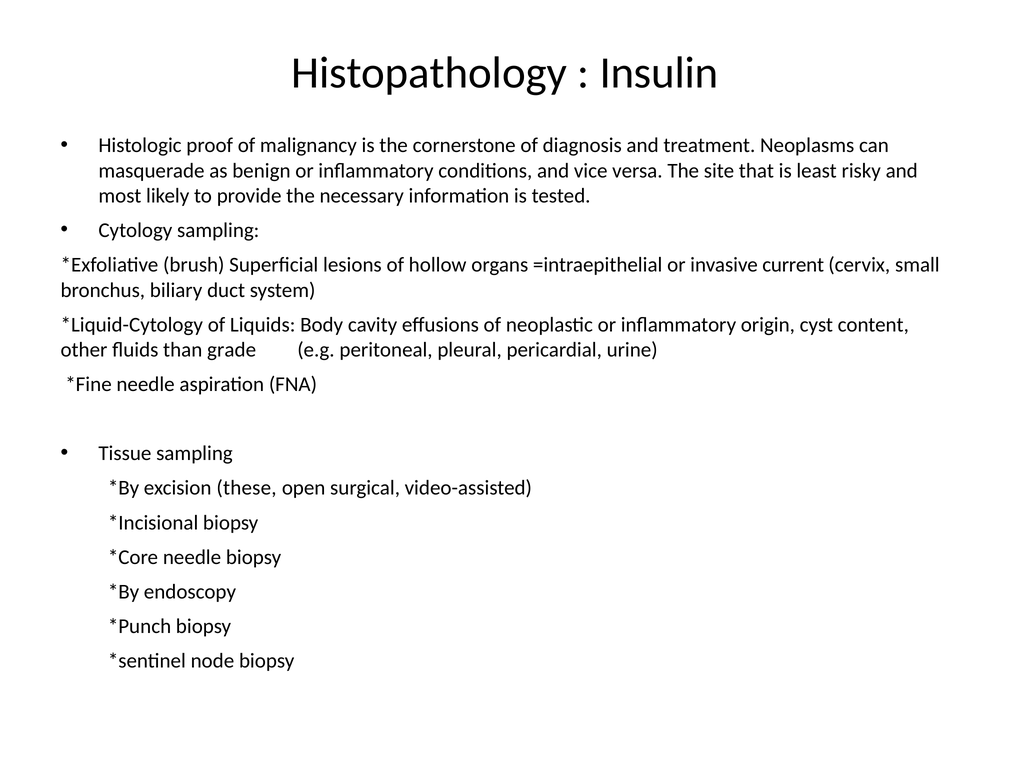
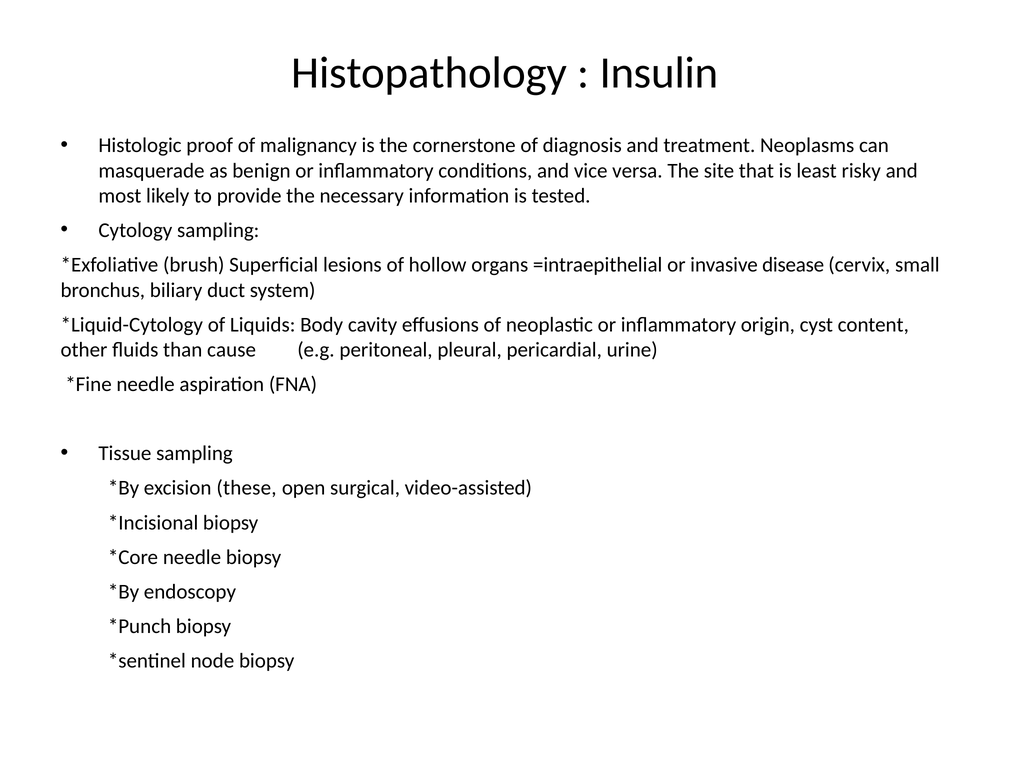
current: current -> disease
grade: grade -> cause
